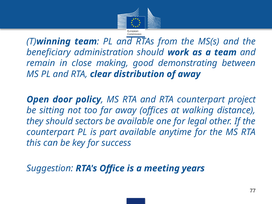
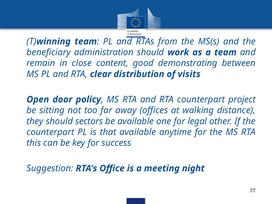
making: making -> content
of away: away -> visits
part: part -> that
years: years -> night
